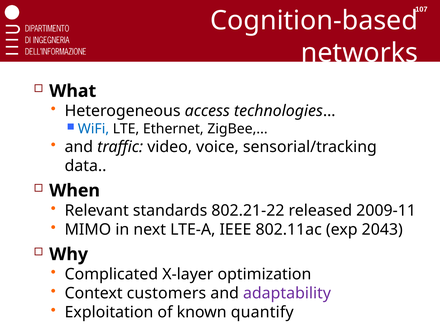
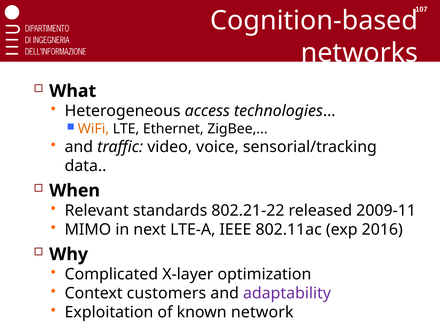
WiFi colour: blue -> orange
2043: 2043 -> 2016
quantify: quantify -> network
